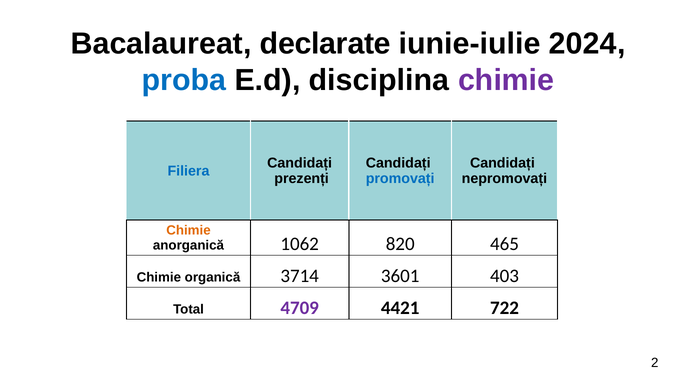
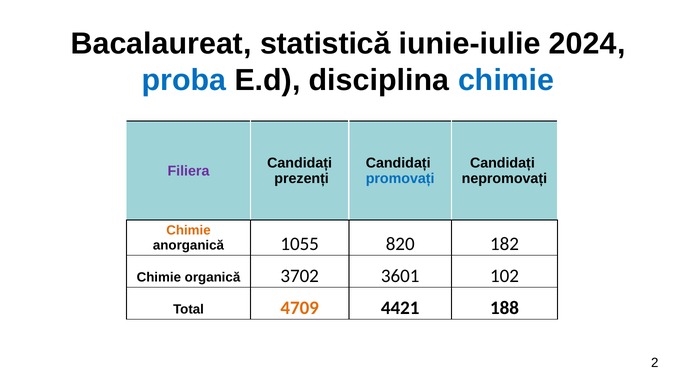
declarate: declarate -> statistică
chimie at (506, 80) colour: purple -> blue
Filiera colour: blue -> purple
1062: 1062 -> 1055
465: 465 -> 182
3714: 3714 -> 3702
403: 403 -> 102
4709 colour: purple -> orange
722: 722 -> 188
